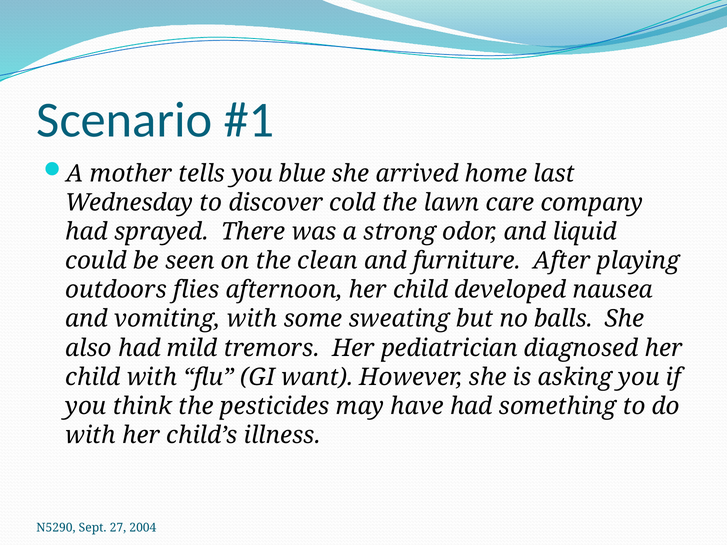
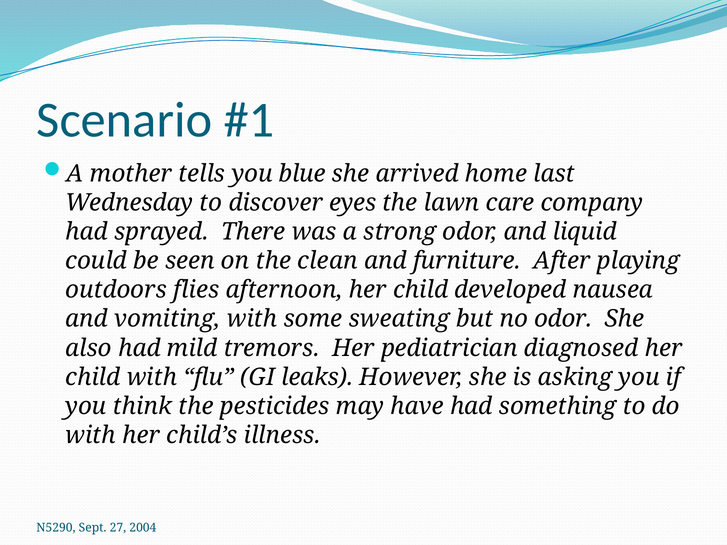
cold: cold -> eyes
no balls: balls -> odor
want: want -> leaks
